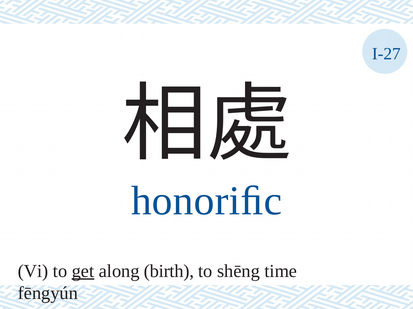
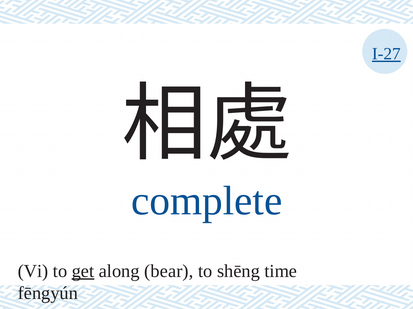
I-27 underline: none -> present
honoriﬁc: honoriﬁc -> complete
birth: birth -> bear
